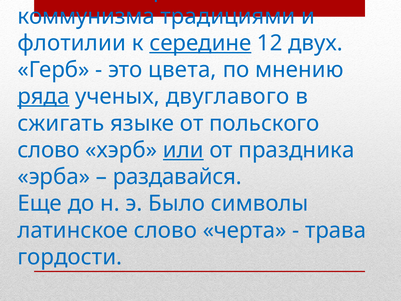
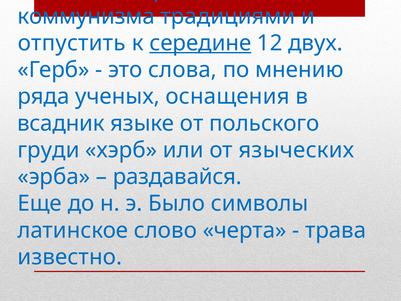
флотилии: флотилии -> отпустить
цвета: цвета -> слова
ряда underline: present -> none
двуглавого: двуглавого -> оснащения
сжигать: сжигать -> всадник
слово at (49, 150): слово -> груди
или underline: present -> none
праздника: праздника -> языческих
гордости: гордости -> известно
